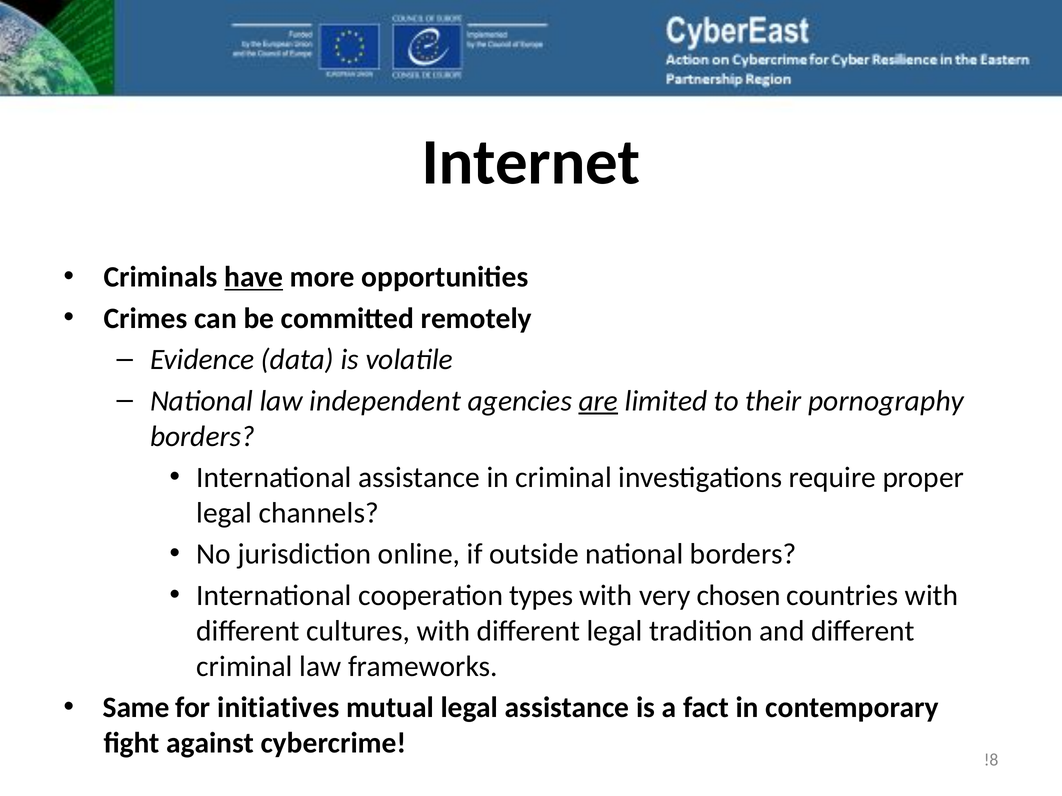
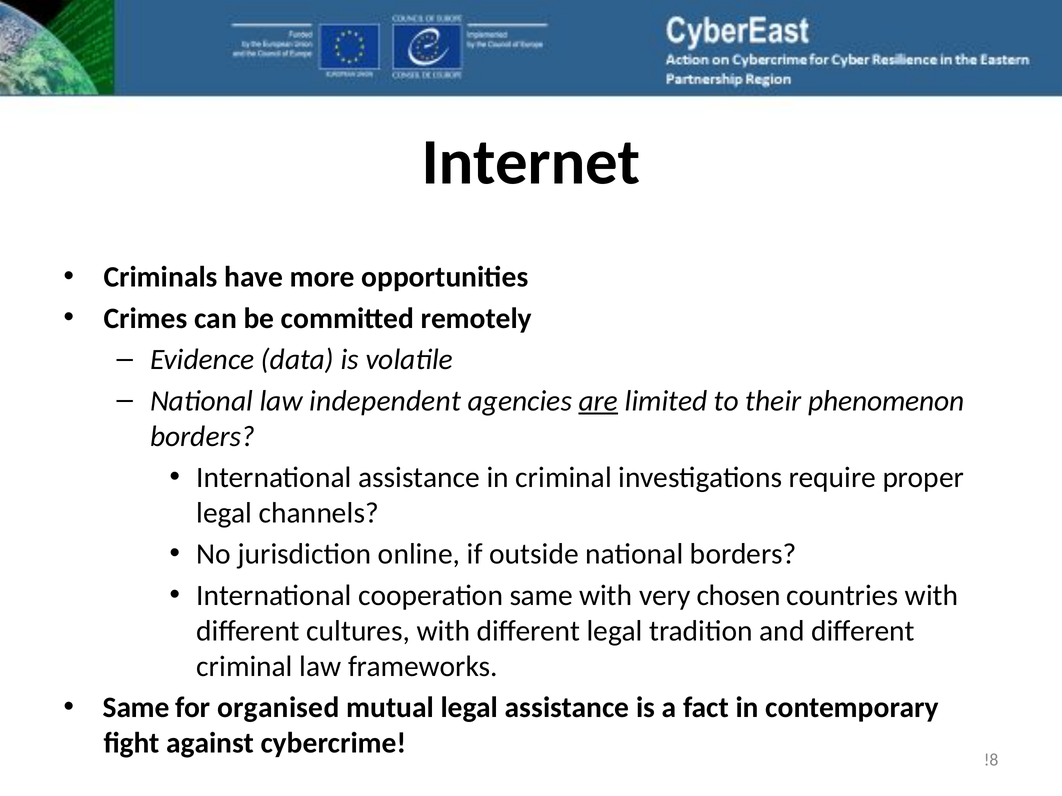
have underline: present -> none
pornography: pornography -> phenomenon
cooperation types: types -> same
initiatives: initiatives -> organised
